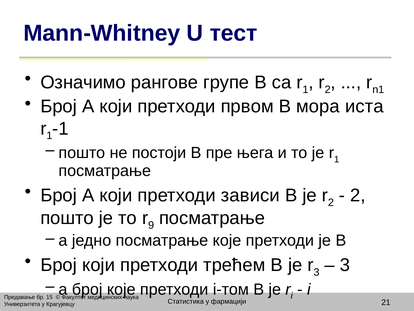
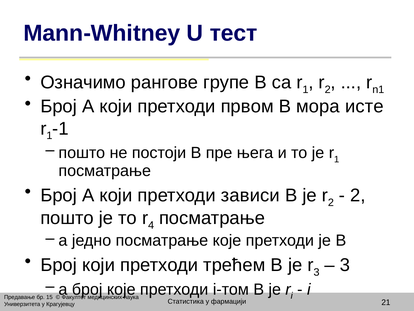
иста: иста -> исте
9: 9 -> 4
